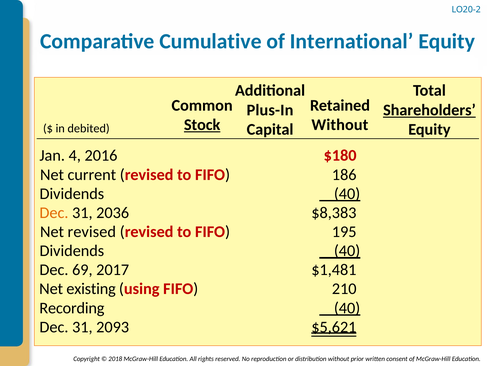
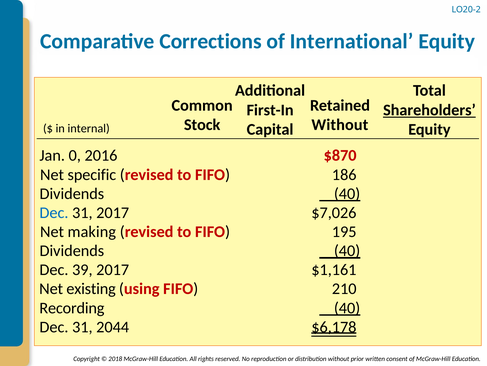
Cumulative: Cumulative -> Corrections
Plus-In: Plus-In -> First-In
Stock underline: present -> none
debited: debited -> internal
4: 4 -> 0
$180: $180 -> $870
current: current -> specific
Dec at (54, 212) colour: orange -> blue
31 2036: 2036 -> 2017
$8,383: $8,383 -> $7,026
Net revised: revised -> making
69: 69 -> 39
$1,481: $1,481 -> $1,161
2093: 2093 -> 2044
$5,621: $5,621 -> $6,178
